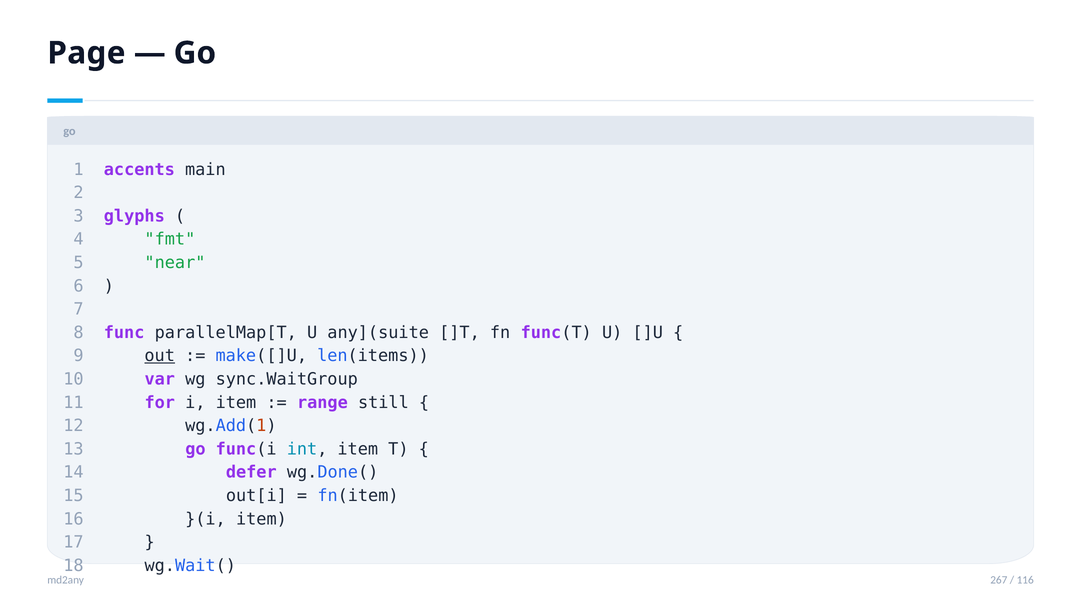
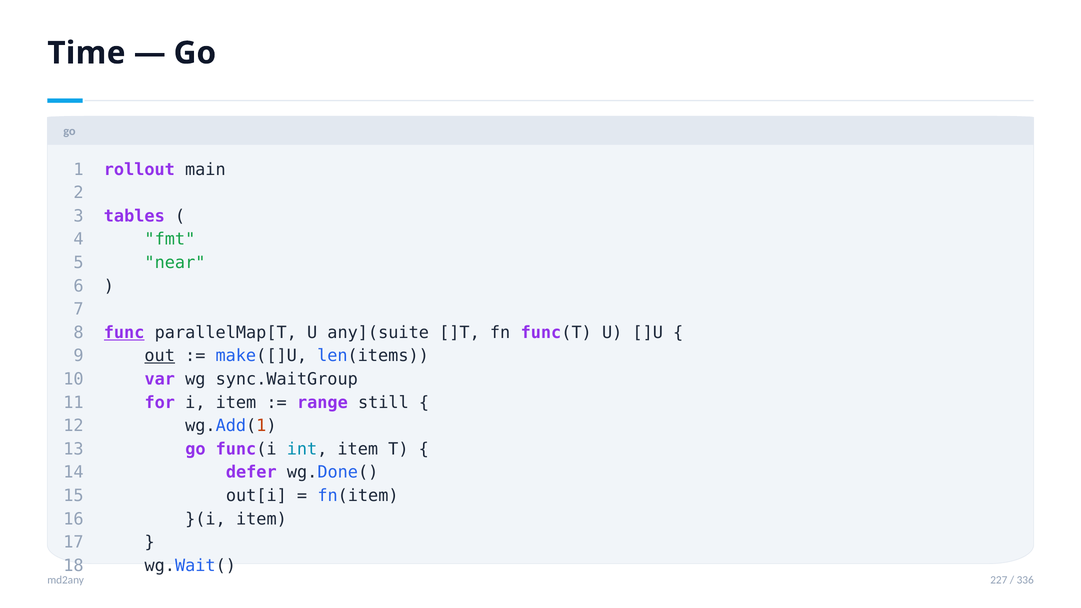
Page: Page -> Time
accents: accents -> rollout
glyphs: glyphs -> tables
func underline: none -> present
267: 267 -> 227
116: 116 -> 336
